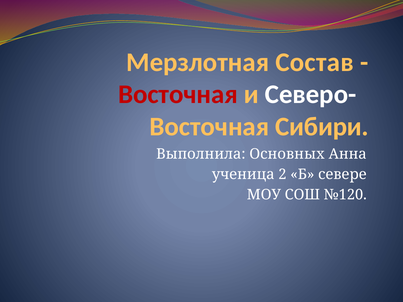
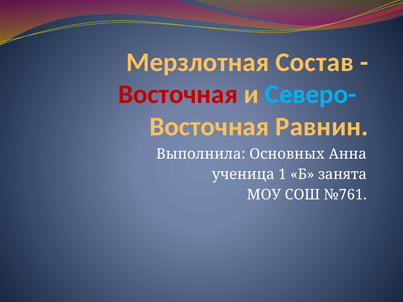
Северо- colour: white -> light blue
Сибири: Сибири -> Равнин
2: 2 -> 1
севере: севере -> занята
№120: №120 -> №761
